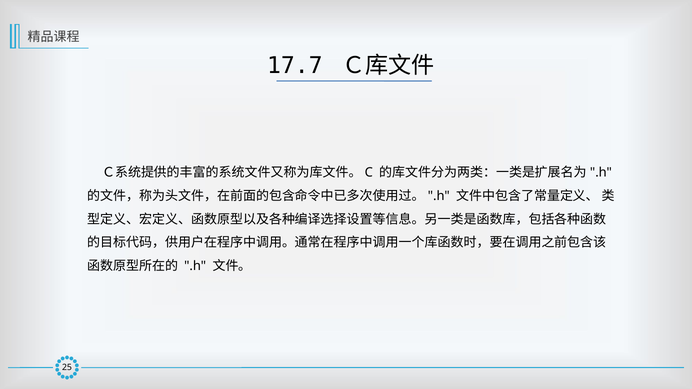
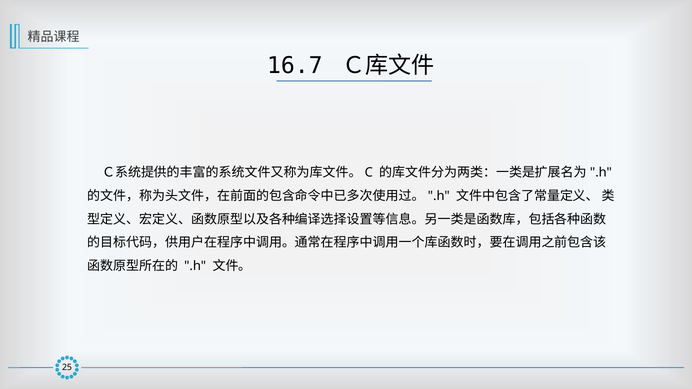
17.7: 17.7 -> 16.7
